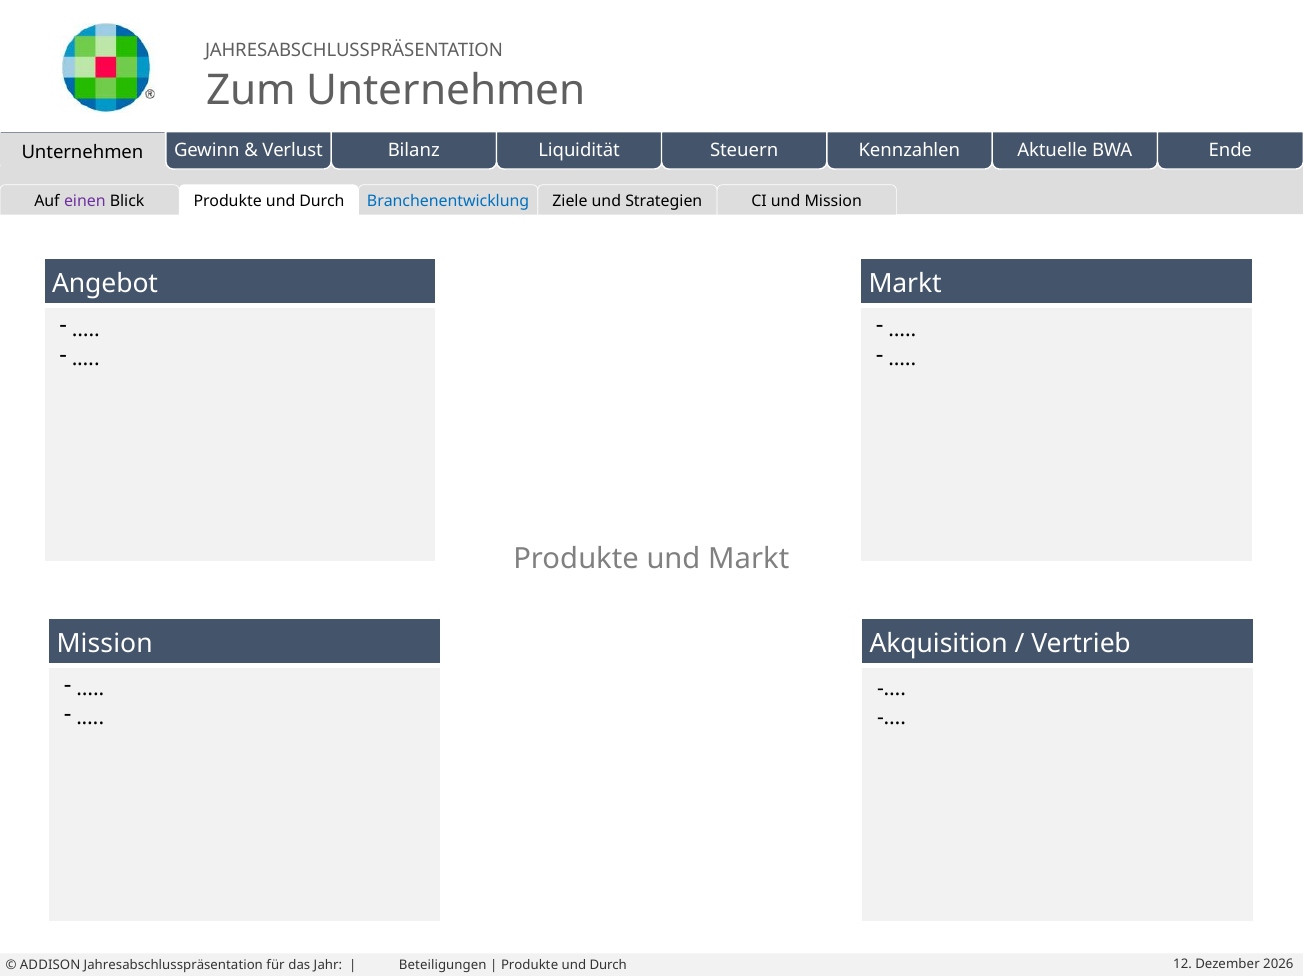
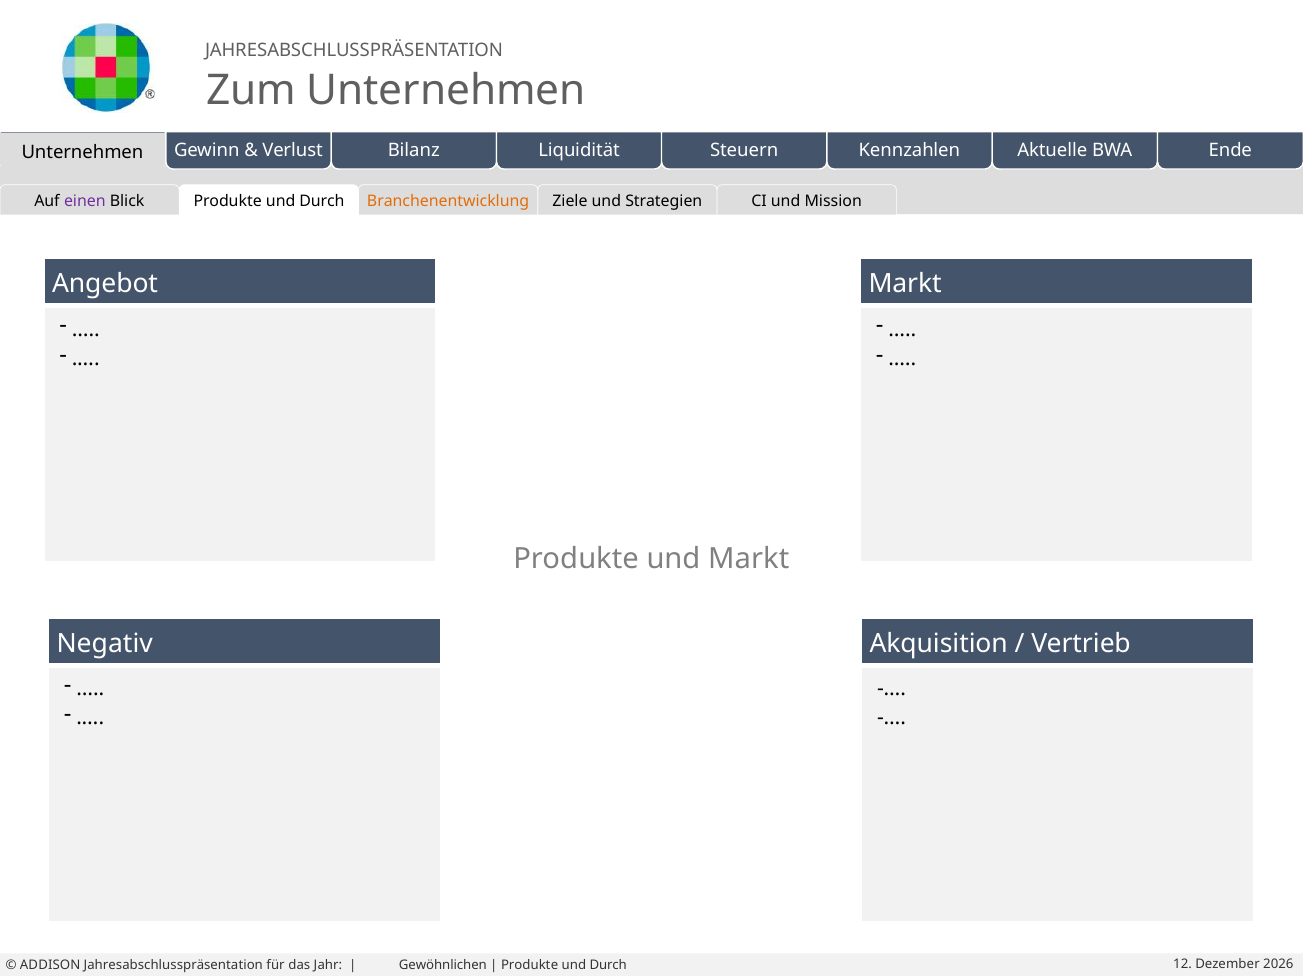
Branchenentwicklung colour: blue -> orange
Mission at (105, 644): Mission -> Negativ
Beteiligungen: Beteiligungen -> Gewöhnlichen
